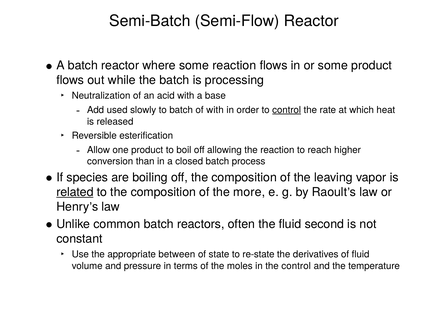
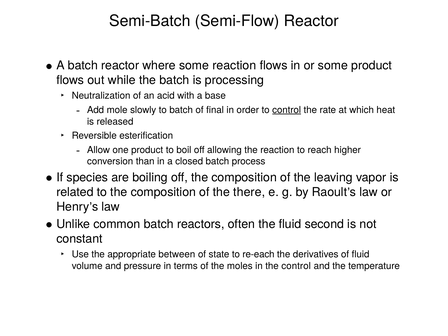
used: used -> mole
of with: with -> final
related underline: present -> none
more: more -> there
re-state: re-state -> re-each
